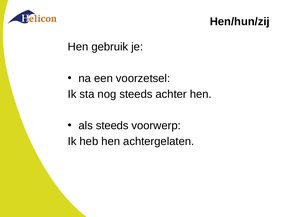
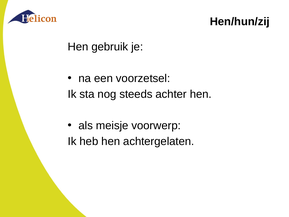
als steeds: steeds -> meisje
